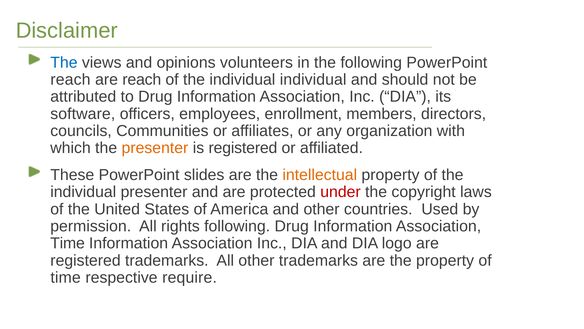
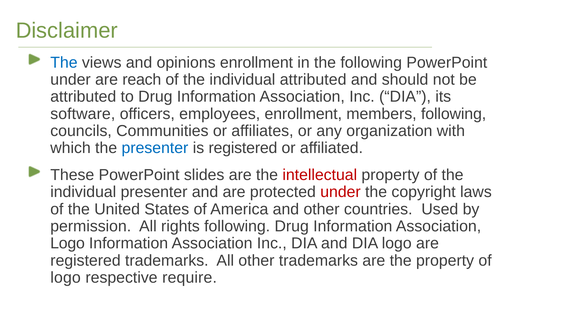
opinions volunteers: volunteers -> enrollment
reach at (70, 80): reach -> under
individual individual: individual -> attributed
members directors: directors -> following
presenter at (155, 148) colour: orange -> blue
intellectual colour: orange -> red
Time at (68, 243): Time -> Logo
time at (66, 277): time -> logo
